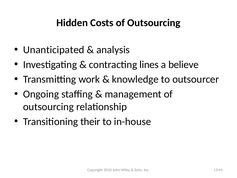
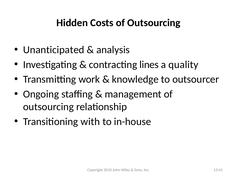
believe: believe -> quality
their: their -> with
